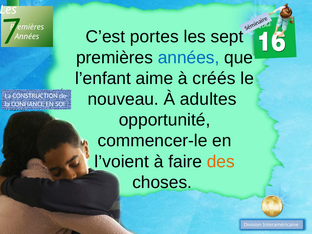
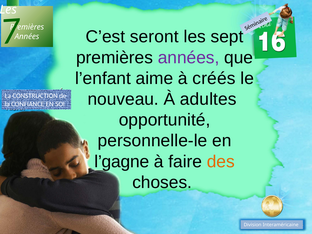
portes: portes -> seront
années at (189, 58) colour: blue -> purple
commencer-le: commencer-le -> personnelle-le
l’voient: l’voient -> l’gagne
